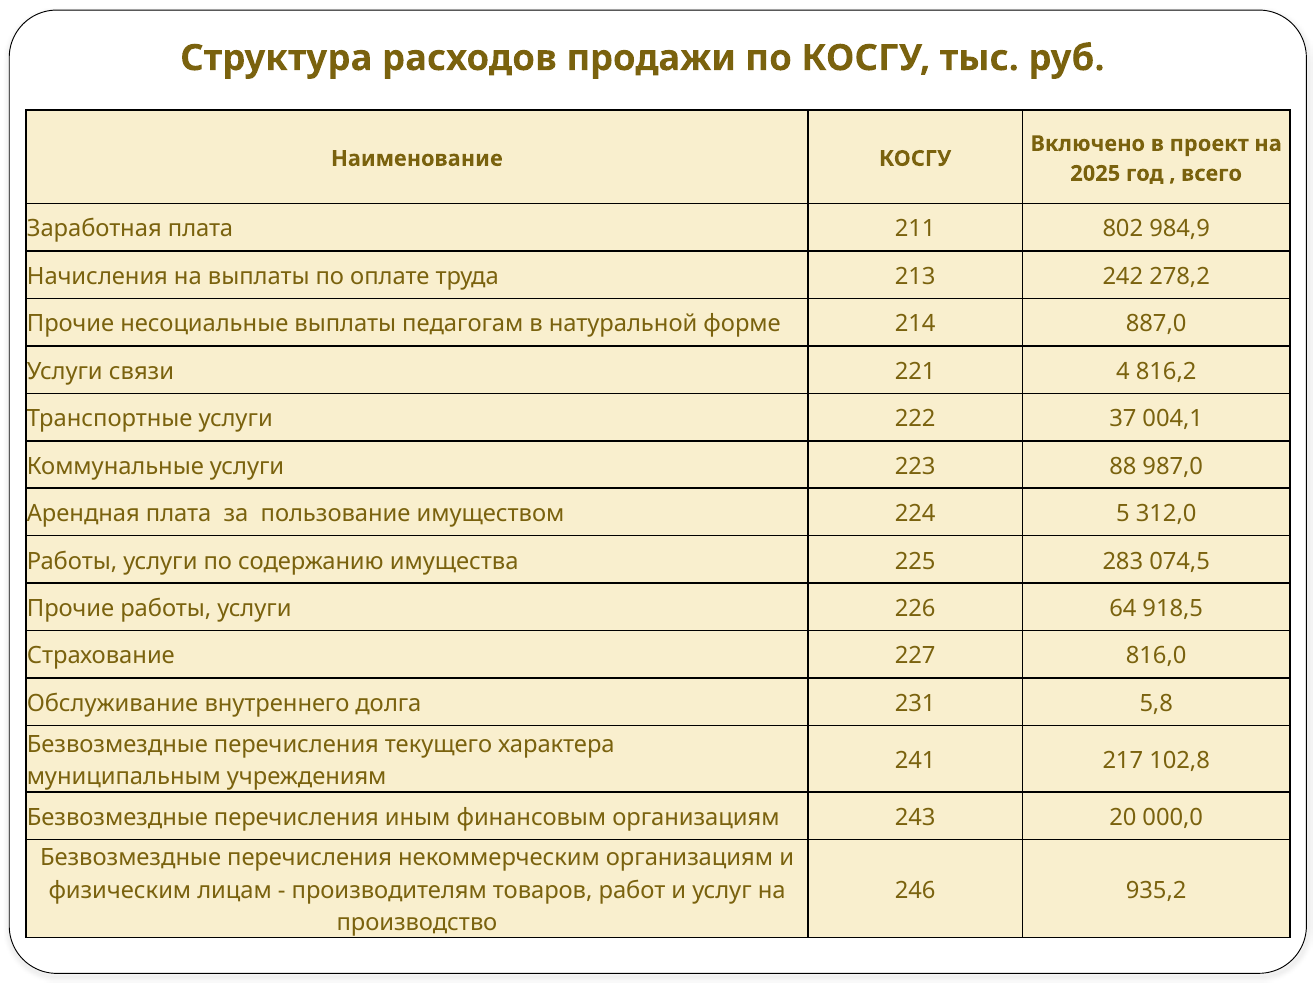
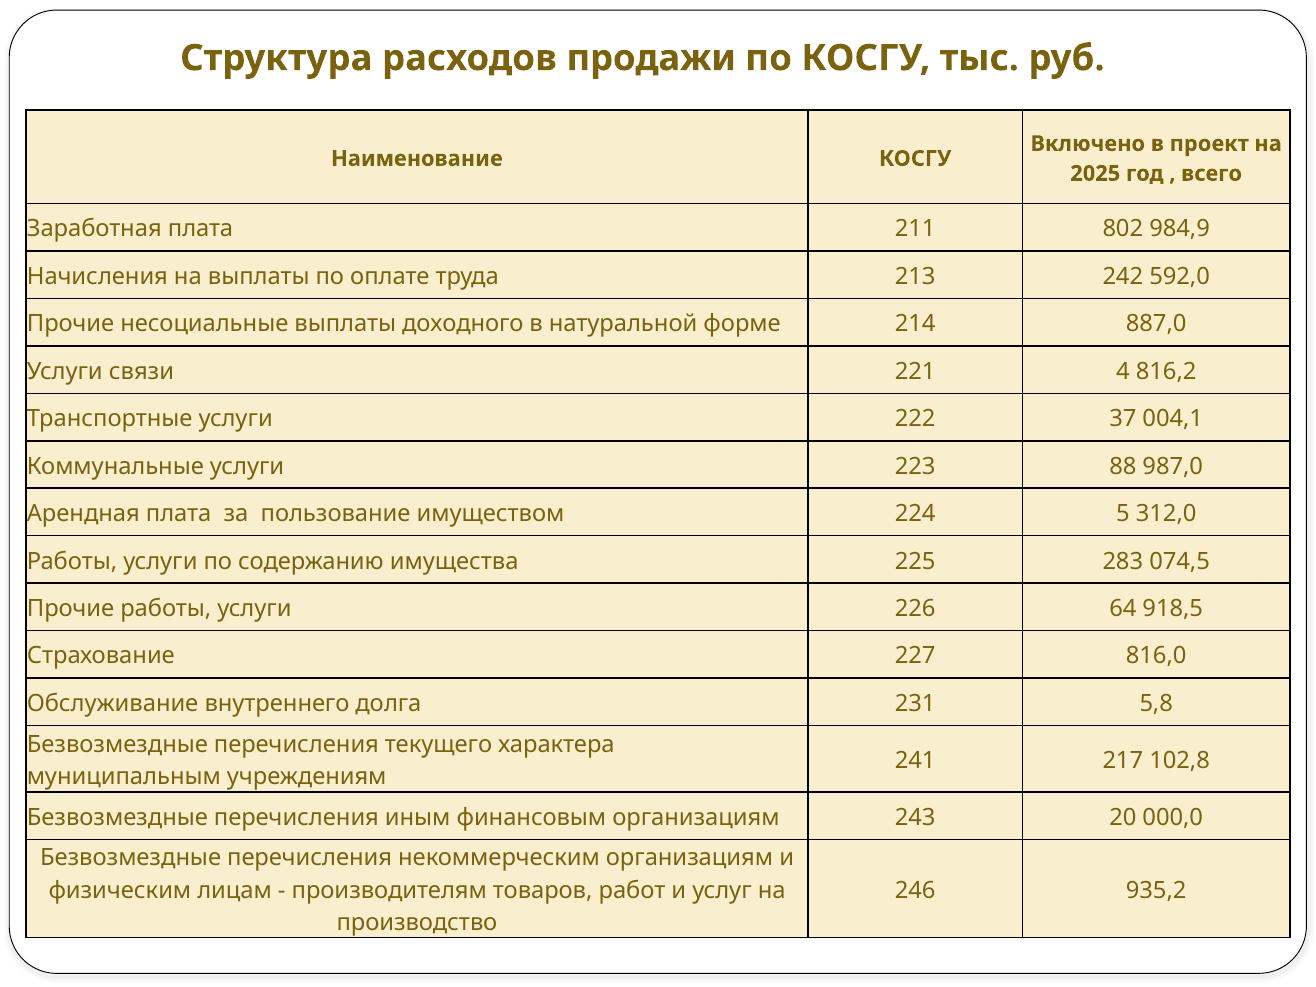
278,2: 278,2 -> 592,0
педагогам: педагогам -> доходного
